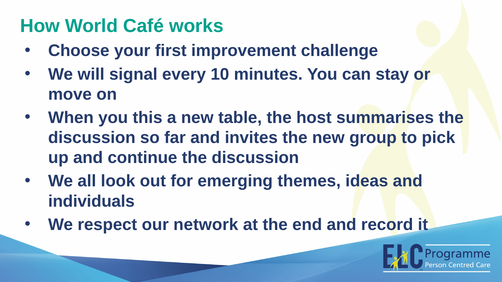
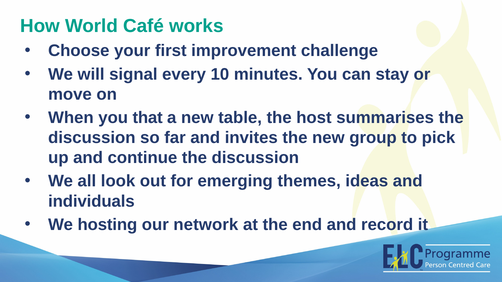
this: this -> that
respect: respect -> hosting
